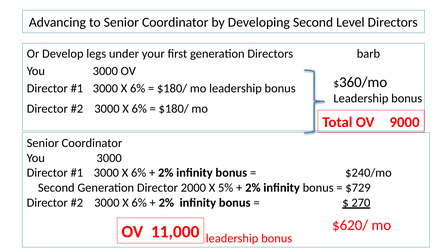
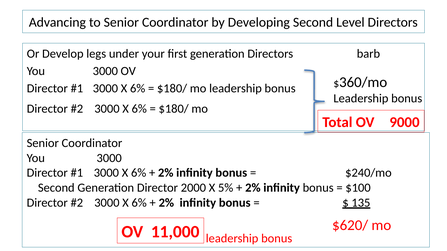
$729: $729 -> $100
270: 270 -> 135
